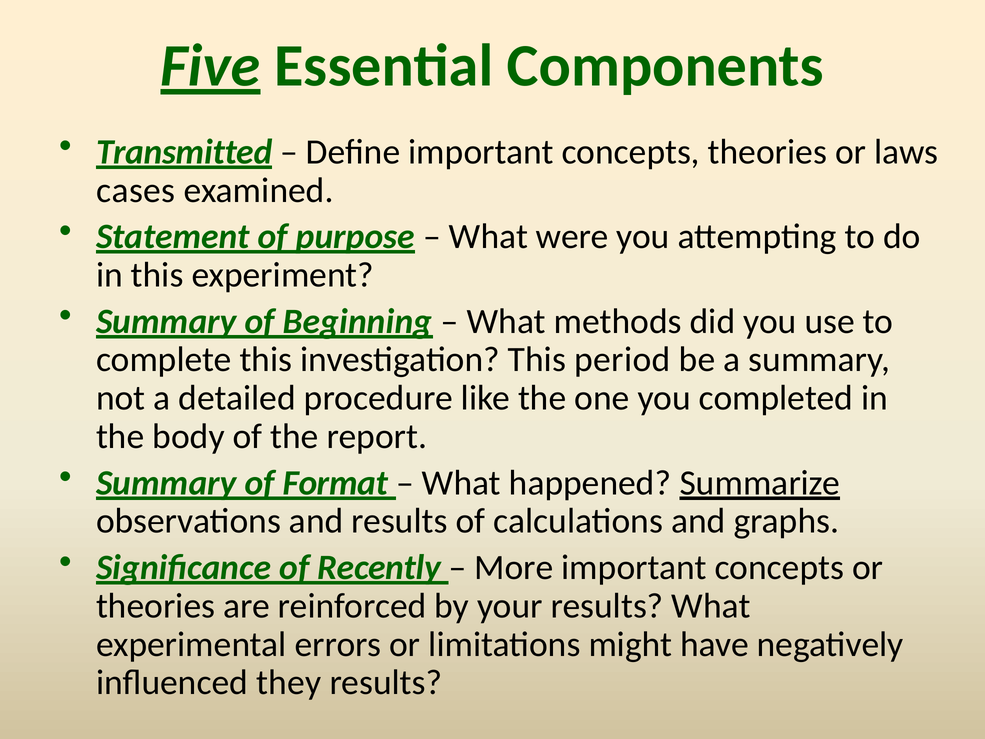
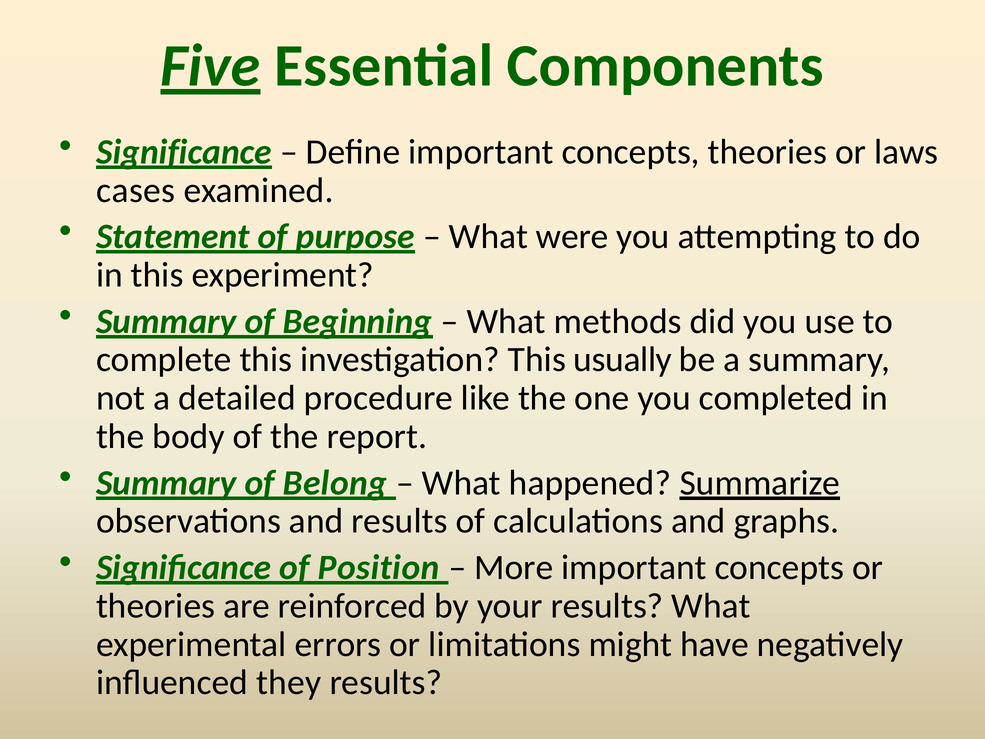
Transmitted at (184, 152): Transmitted -> Significance
period: period -> usually
Format: Format -> Belong
Recently: Recently -> Position
